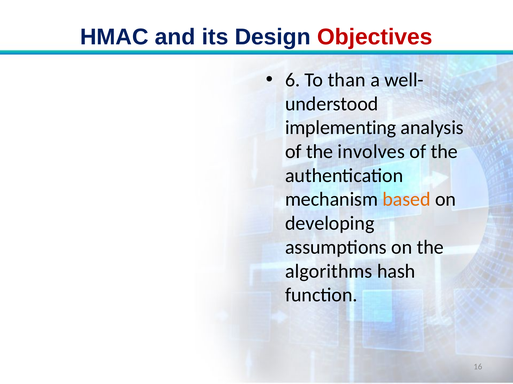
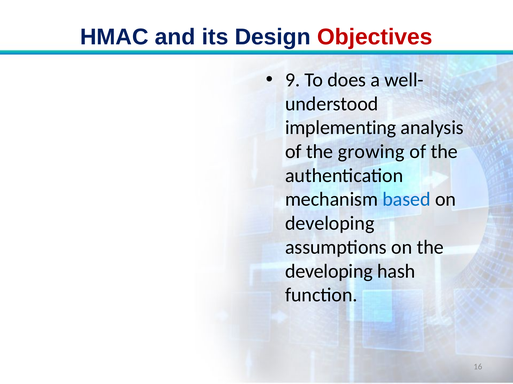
6: 6 -> 9
than: than -> does
involves: involves -> growing
based colour: orange -> blue
algorithms at (329, 272): algorithms -> developing
